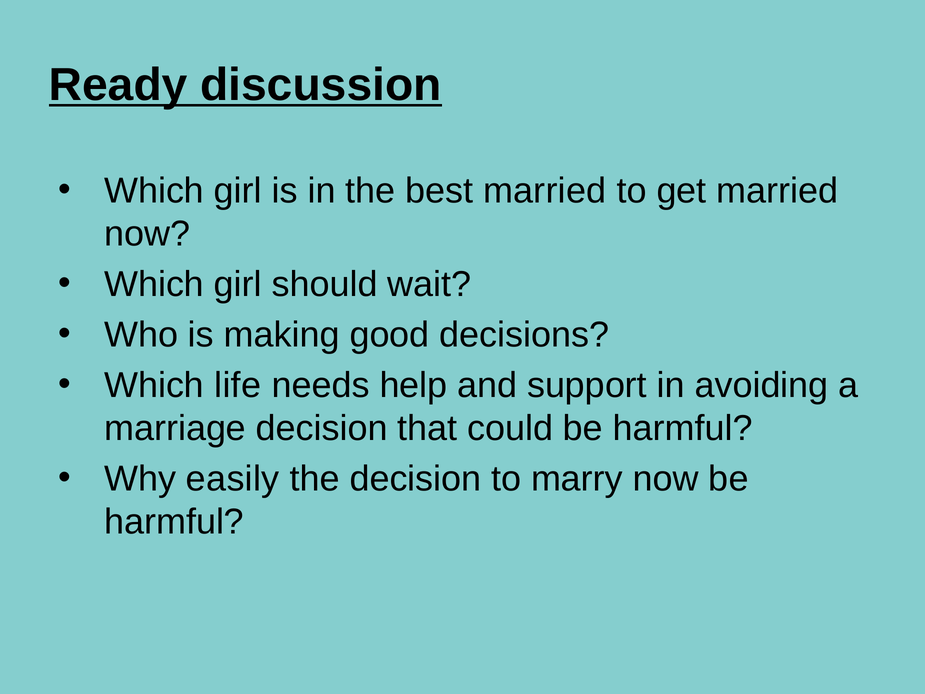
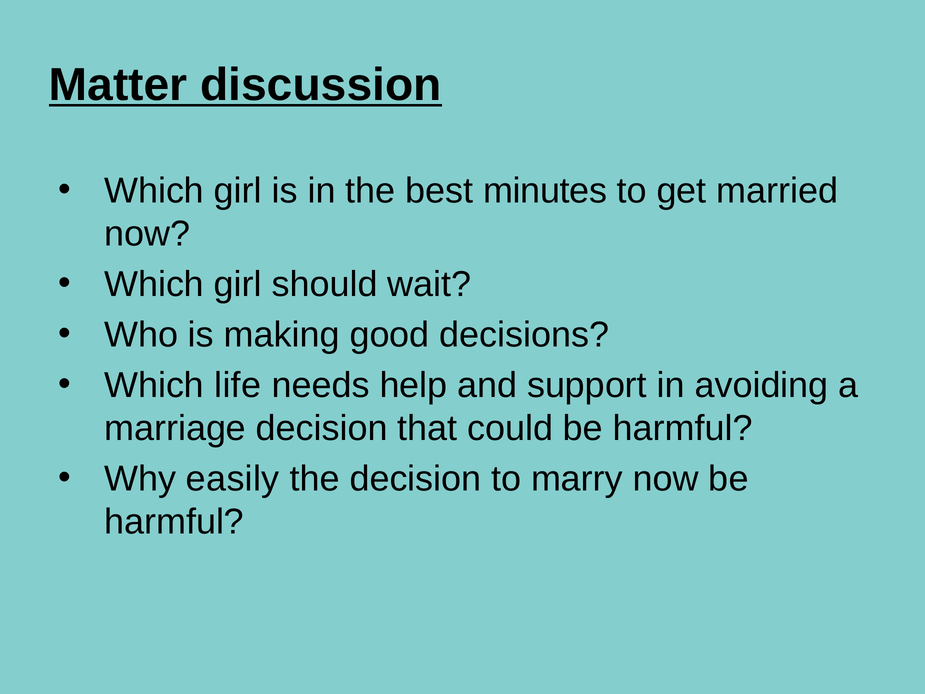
Ready: Ready -> Matter
best married: married -> minutes
